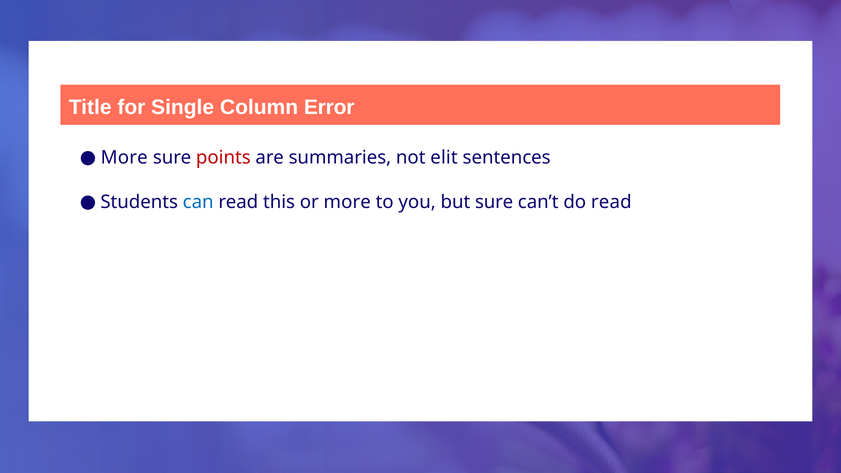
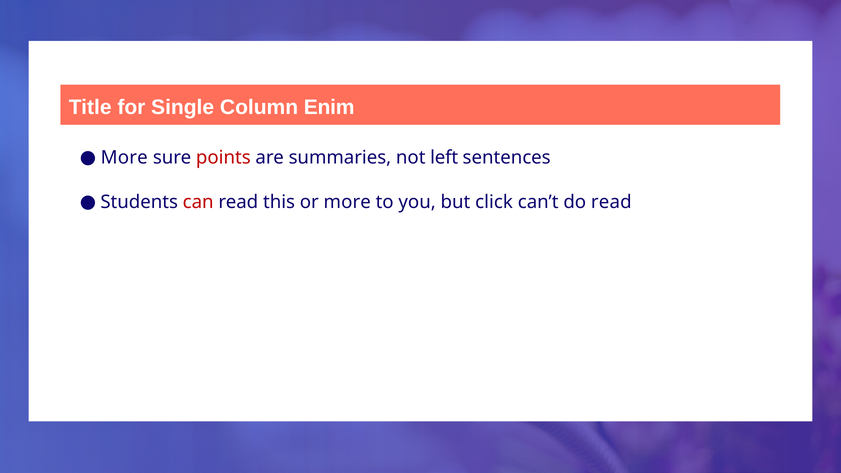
Error: Error -> Enim
elit: elit -> left
can colour: blue -> red
but sure: sure -> click
